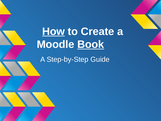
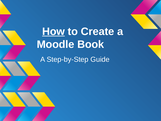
Book underline: present -> none
